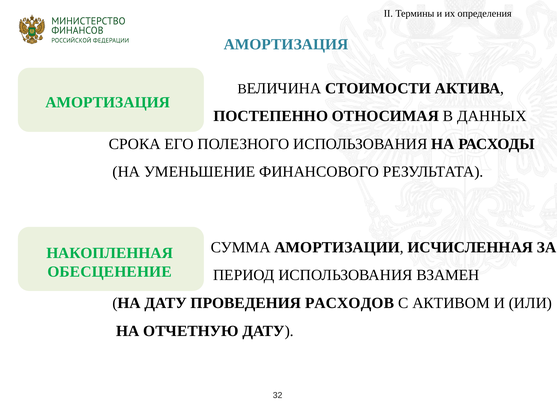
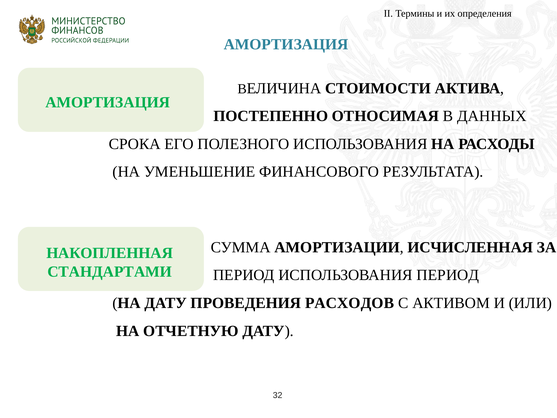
ОБЕСЦЕНЕНИЕ: ОБЕСЦЕНЕНИЕ -> СТАНДАРТАМИ
ИСПОЛЬЗОВАНИЯ ВЗАМЕН: ВЗАМЕН -> ПЕРИОД
